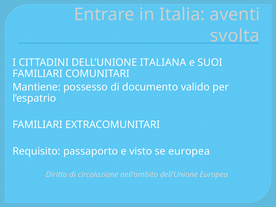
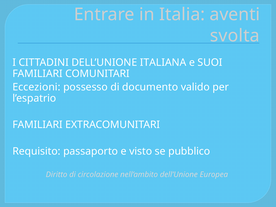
Mantiene: Mantiene -> Eccezioni
se europea: europea -> pubblico
